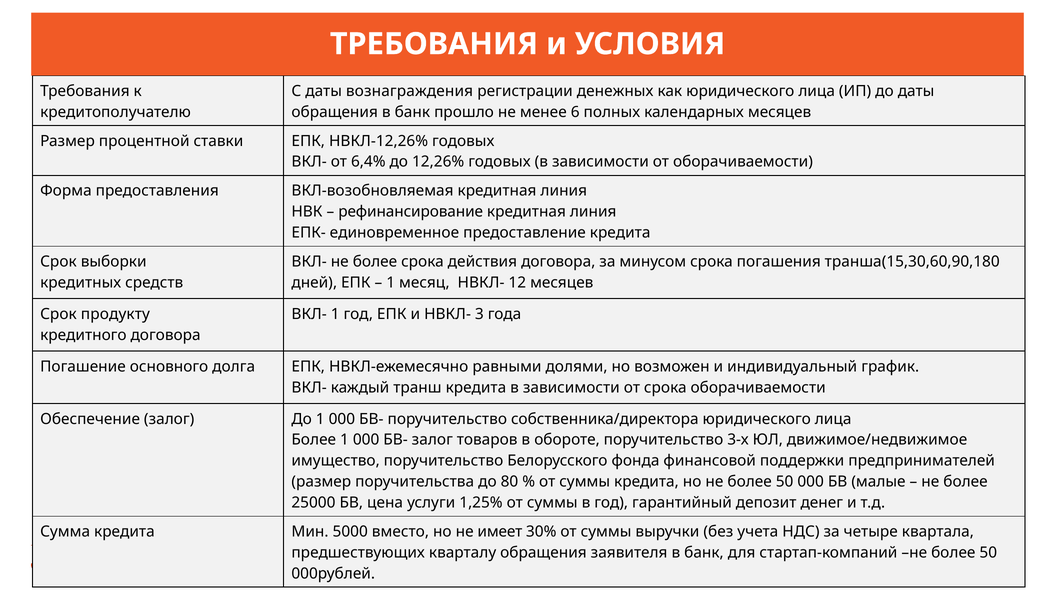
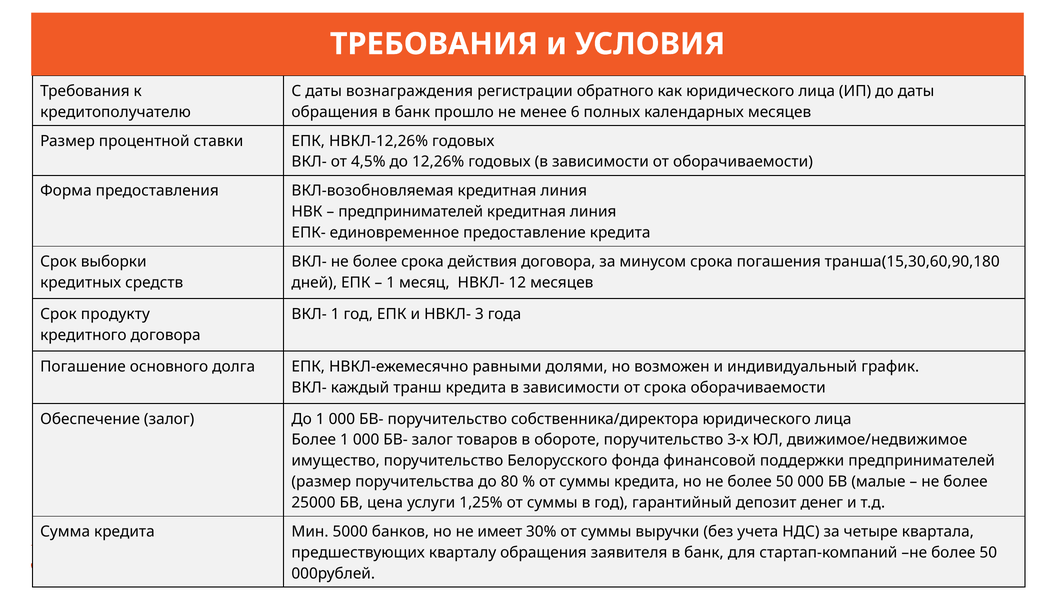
денежных: денежных -> обратного
6,4%: 6,4% -> 4,5%
рефинансирование at (411, 212): рефинансирование -> предпринимателей
вместо: вместо -> банков
